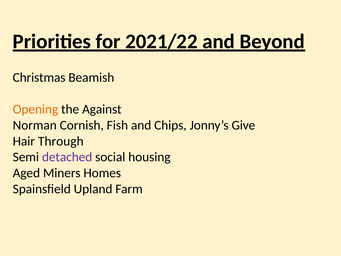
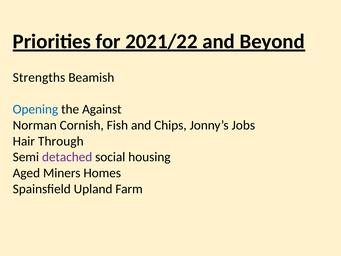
Christmas: Christmas -> Strengths
Opening colour: orange -> blue
Give: Give -> Jobs
